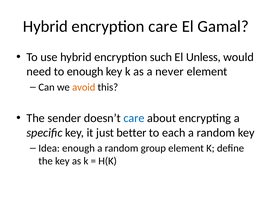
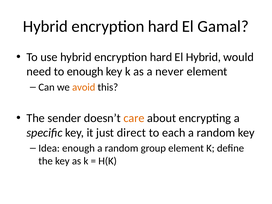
care at (163, 26): care -> hard
use hybrid encryption such: such -> hard
El Unless: Unless -> Hybrid
care at (134, 118) colour: blue -> orange
better: better -> direct
